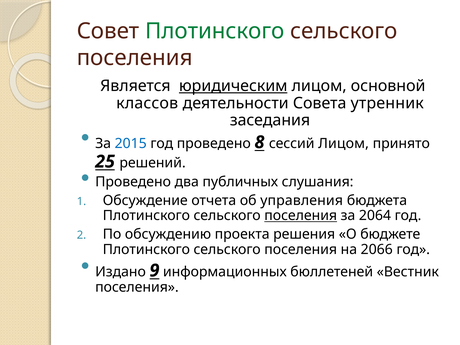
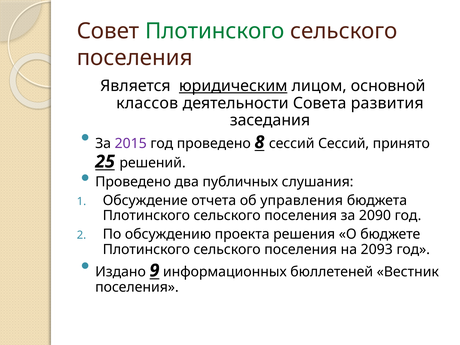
утренник: утренник -> развития
2015 colour: blue -> purple
сессий Лицом: Лицом -> Сессий
поселения at (301, 216) underline: present -> none
2064: 2064 -> 2090
2066: 2066 -> 2093
